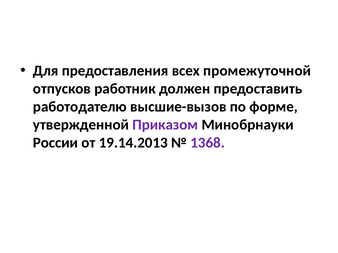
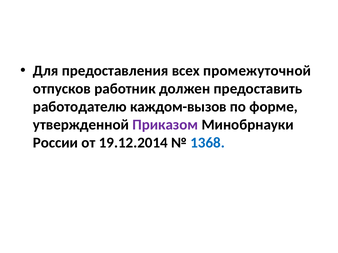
высшие-вызов: высшие-вызов -> каждом-вызов
19.14.2013: 19.14.2013 -> 19.12.2014
1368 colour: purple -> blue
